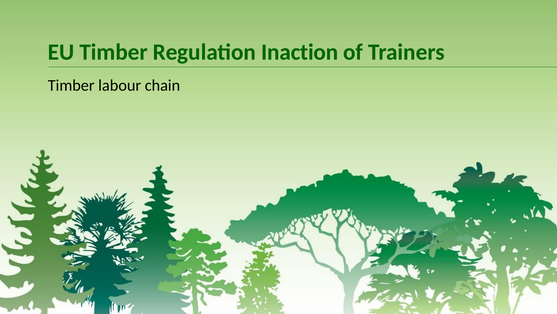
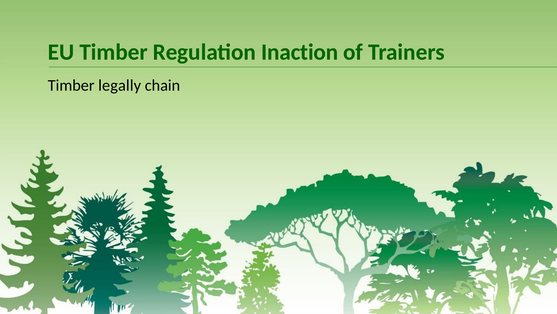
labour: labour -> legally
